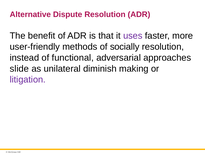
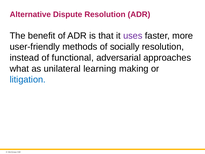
slide: slide -> what
diminish: diminish -> learning
litigation colour: purple -> blue
